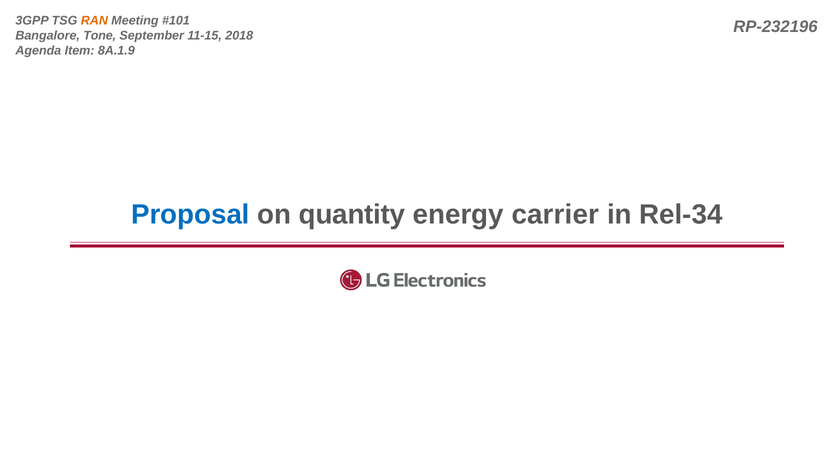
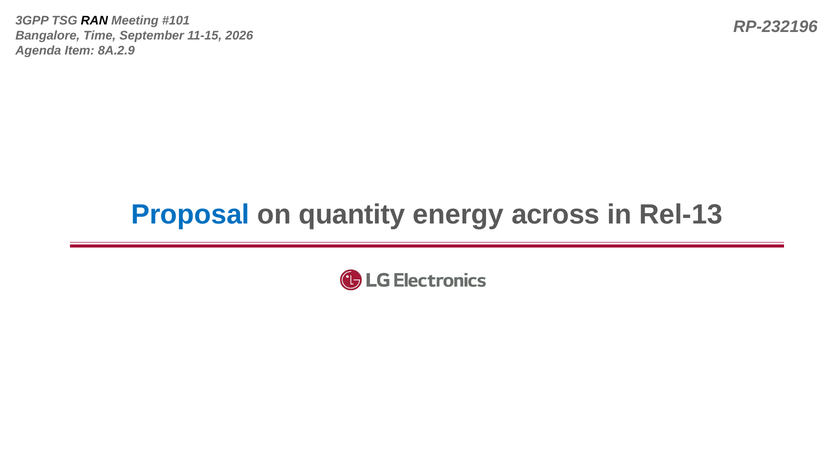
RAN colour: orange -> black
Tone: Tone -> Time
2018: 2018 -> 2026
8A.1.9: 8A.1.9 -> 8A.2.9
carrier: carrier -> across
Rel-34: Rel-34 -> Rel-13
